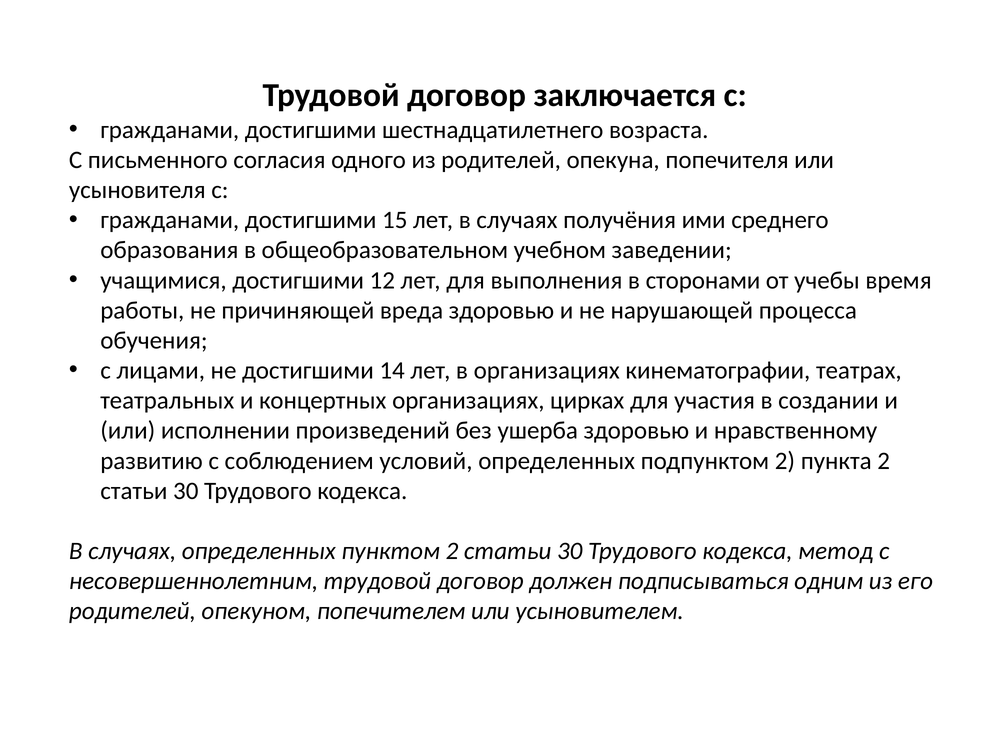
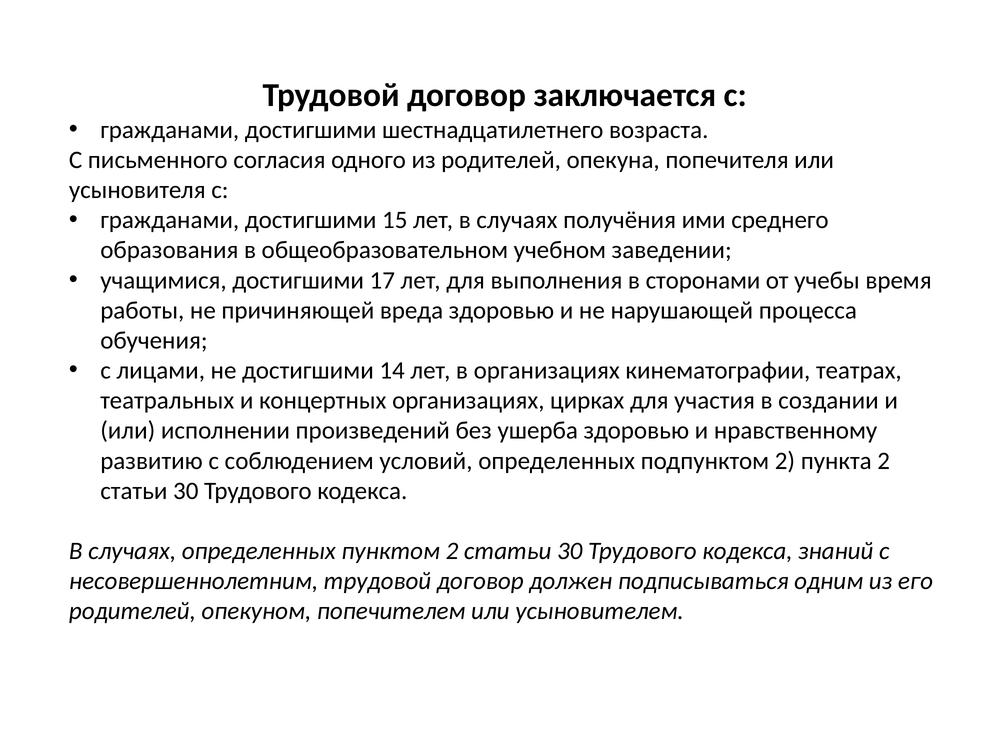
12: 12 -> 17
метод: метод -> знаний
